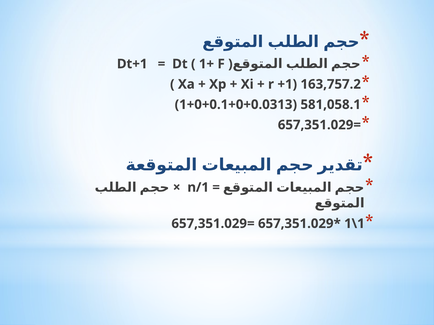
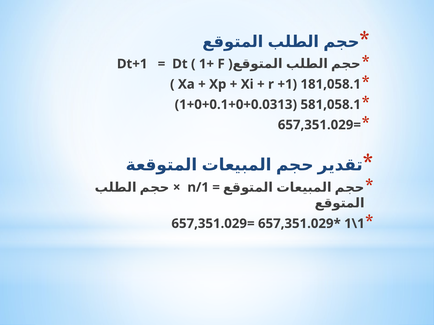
163,757.2: 163,757.2 -> 181,058.1
